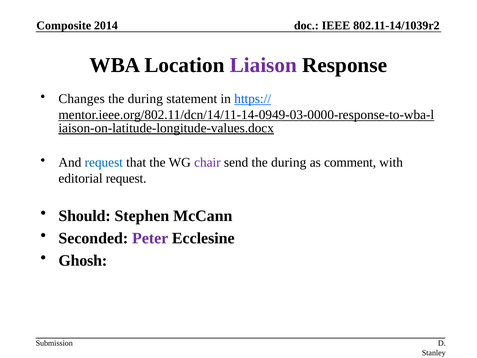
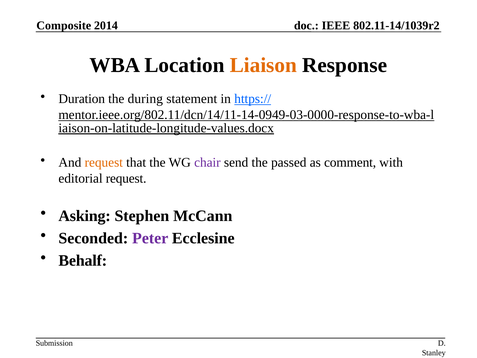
Liaison colour: purple -> orange
Changes: Changes -> Duration
request at (104, 162) colour: blue -> orange
send the during: during -> passed
Should: Should -> Asking
Ghosh: Ghosh -> Behalf
